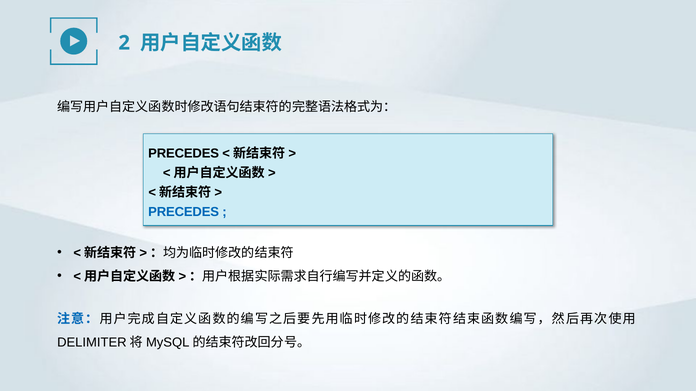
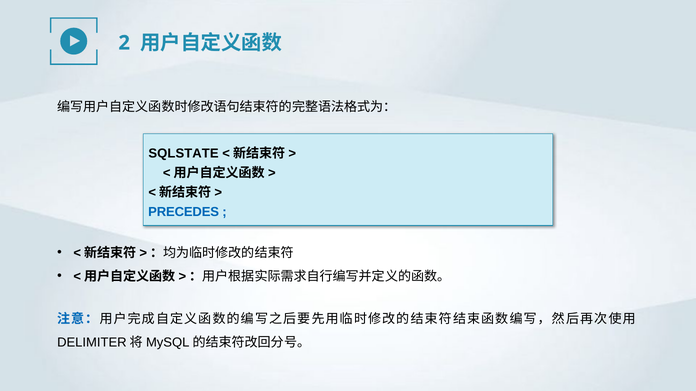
PRECEDES at (184, 153): PRECEDES -> SQLSTATE
